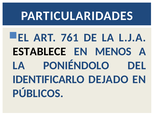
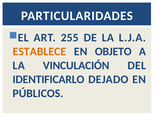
761: 761 -> 255
ESTABLECE colour: black -> orange
MENOS: MENOS -> OBJETO
PONIÉNDOLO: PONIÉNDOLO -> VINCULACIÓN
